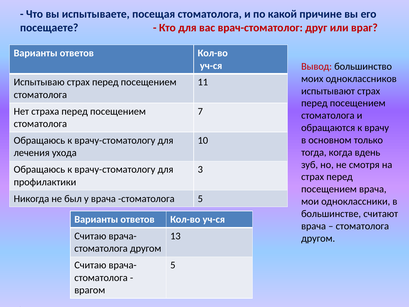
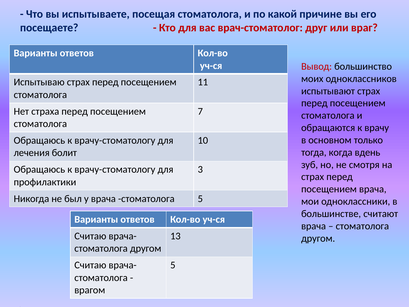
ухода: ухода -> болит
